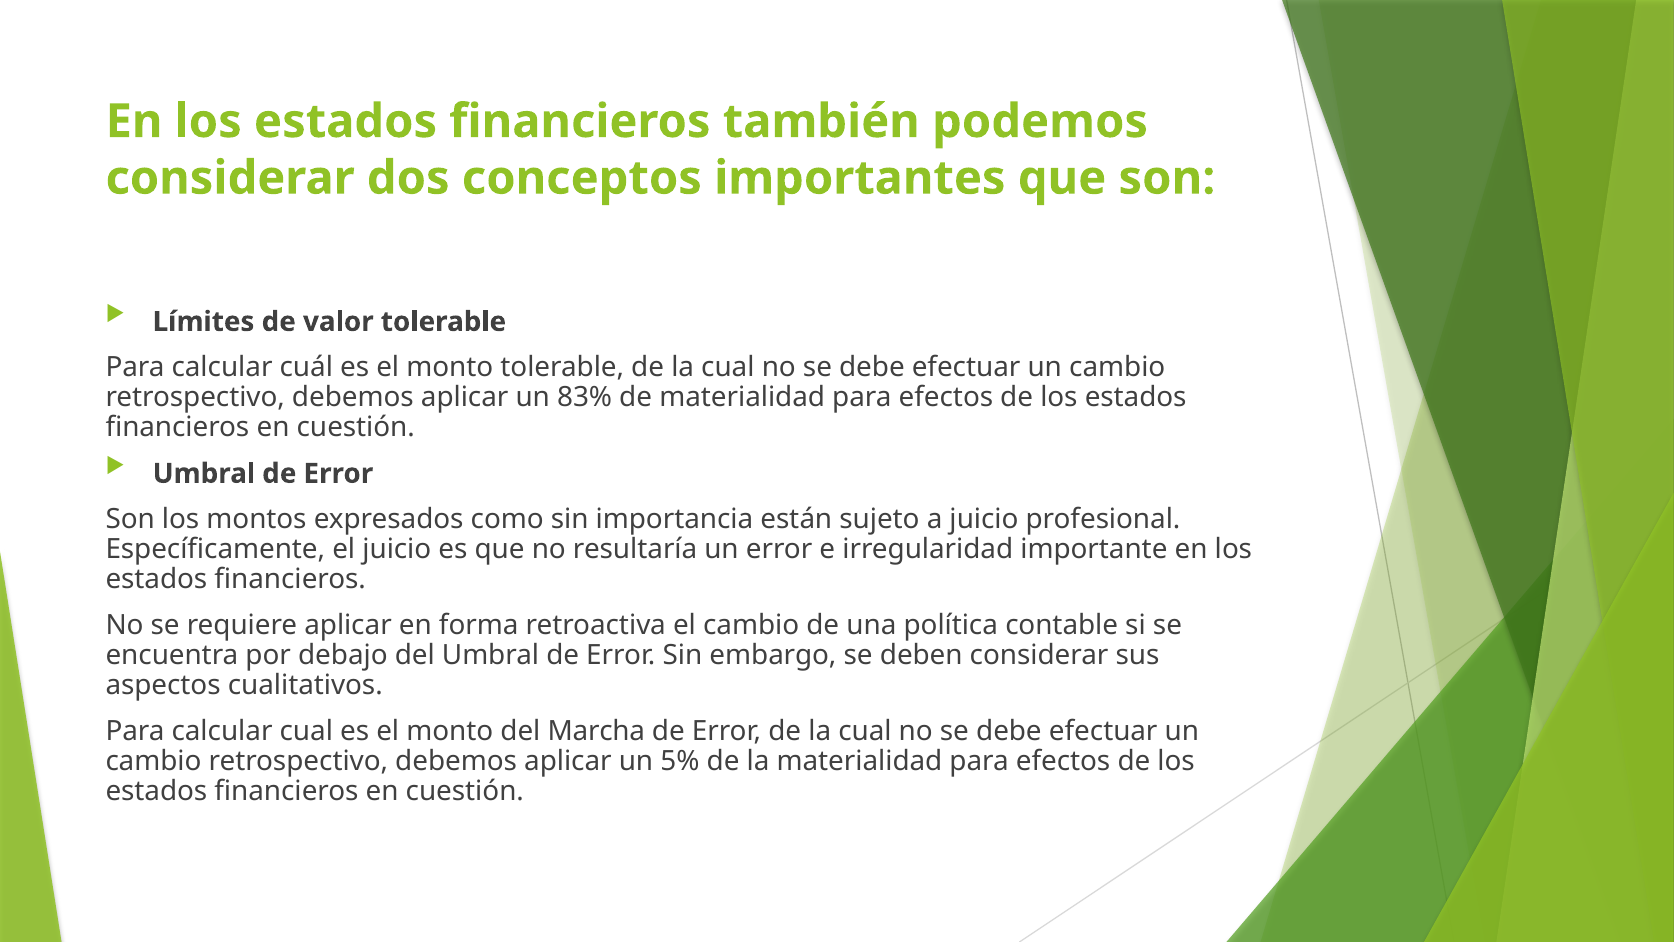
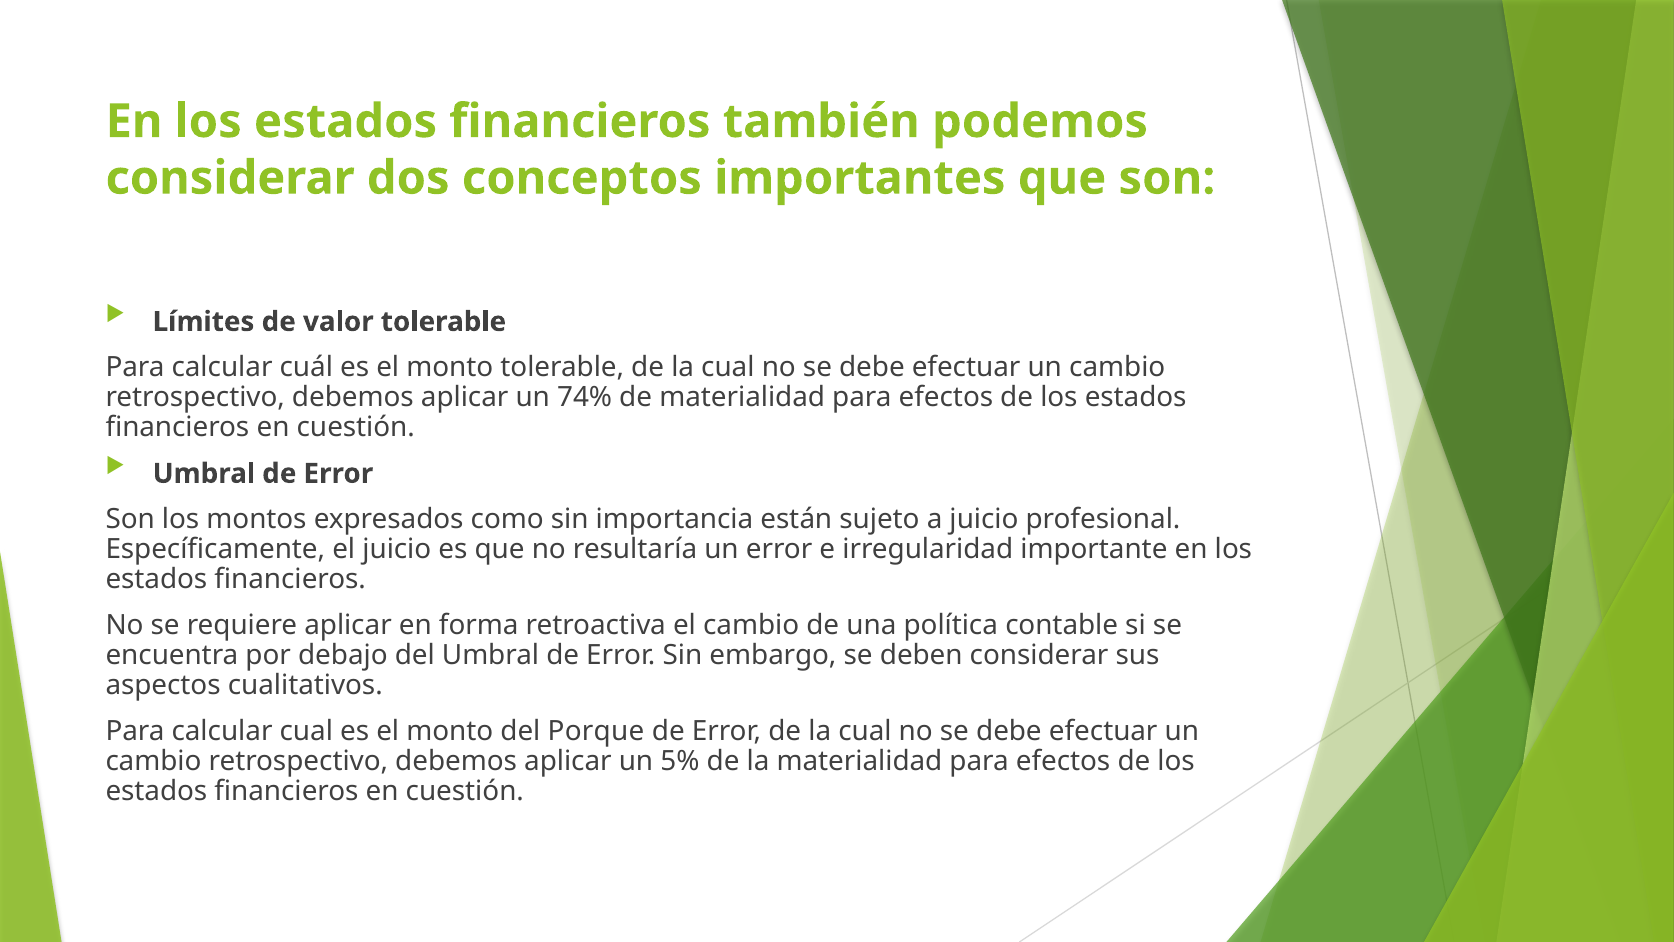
83%: 83% -> 74%
Marcha: Marcha -> Porque
